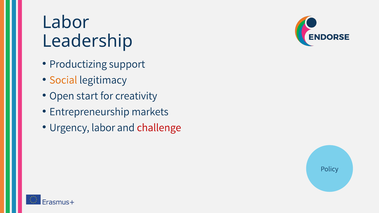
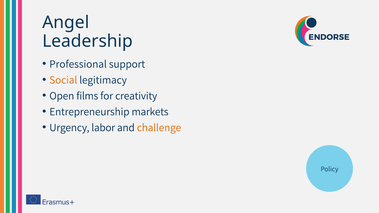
Labor at (66, 22): Labor -> Angel
Productizing: Productizing -> Professional
start: start -> films
challenge colour: red -> orange
